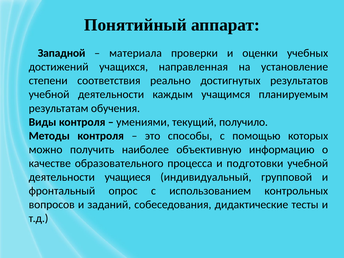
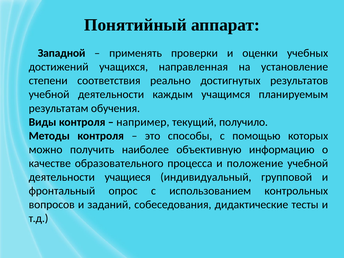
материала: материала -> применять
умениями: умениями -> например
подготовки: подготовки -> положение
